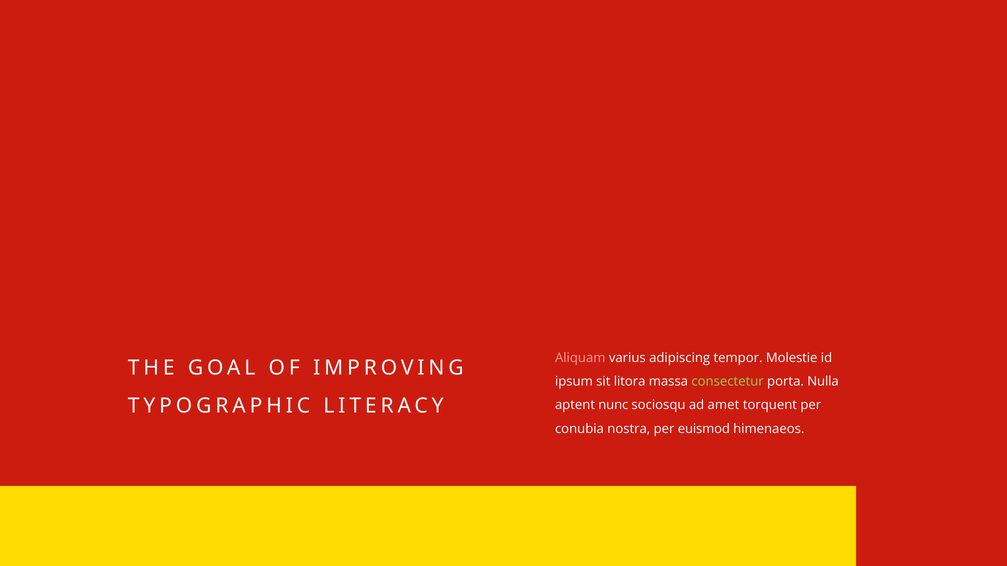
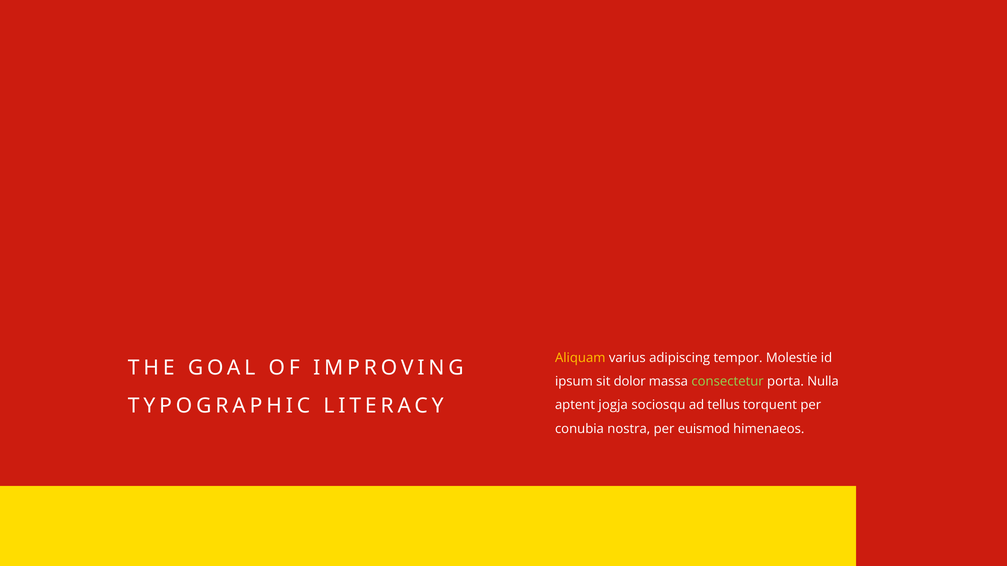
Aliquam colour: pink -> yellow
litora: litora -> dolor
nunc: nunc -> jogja
amet: amet -> tellus
